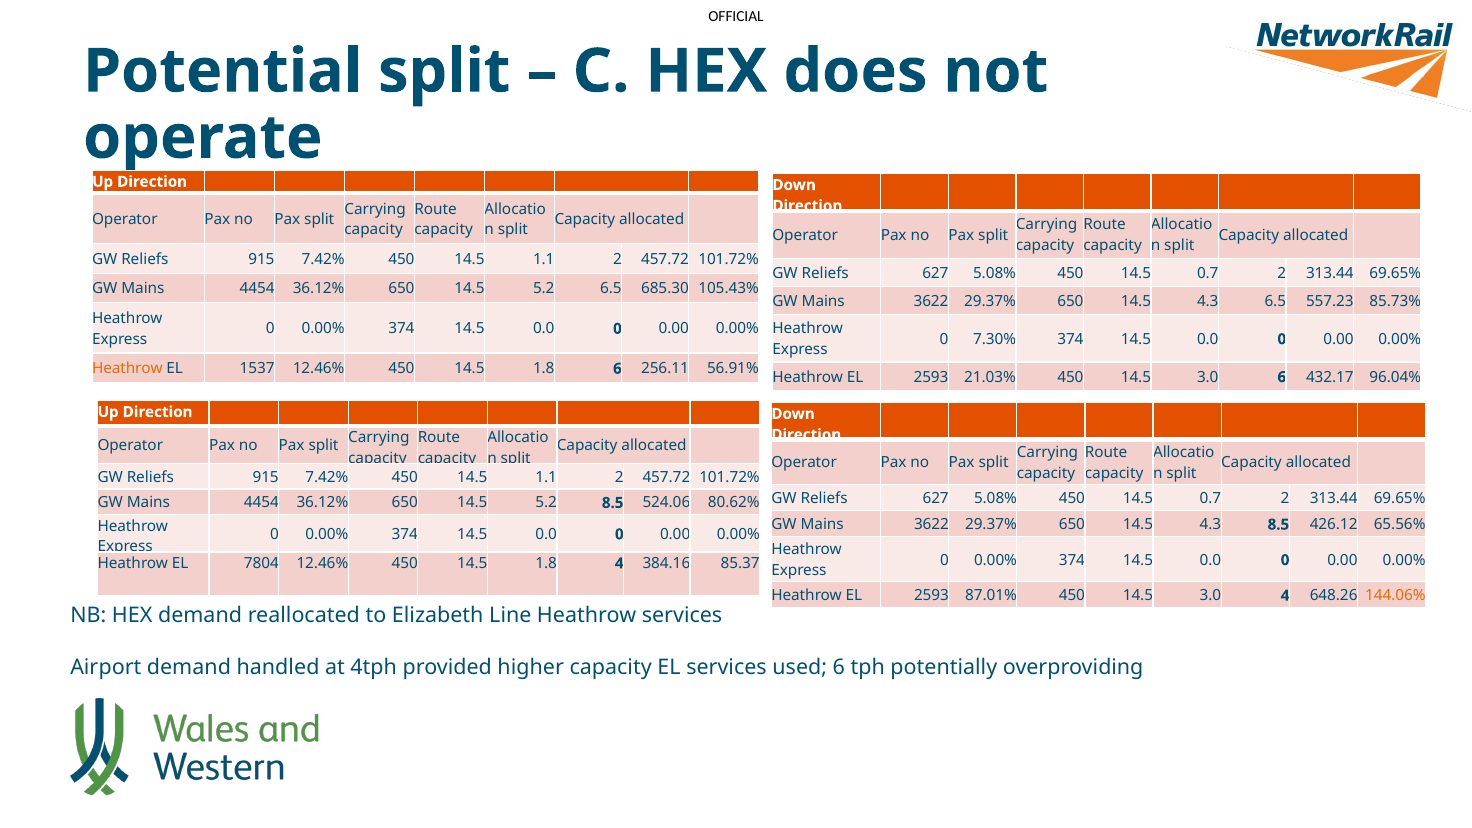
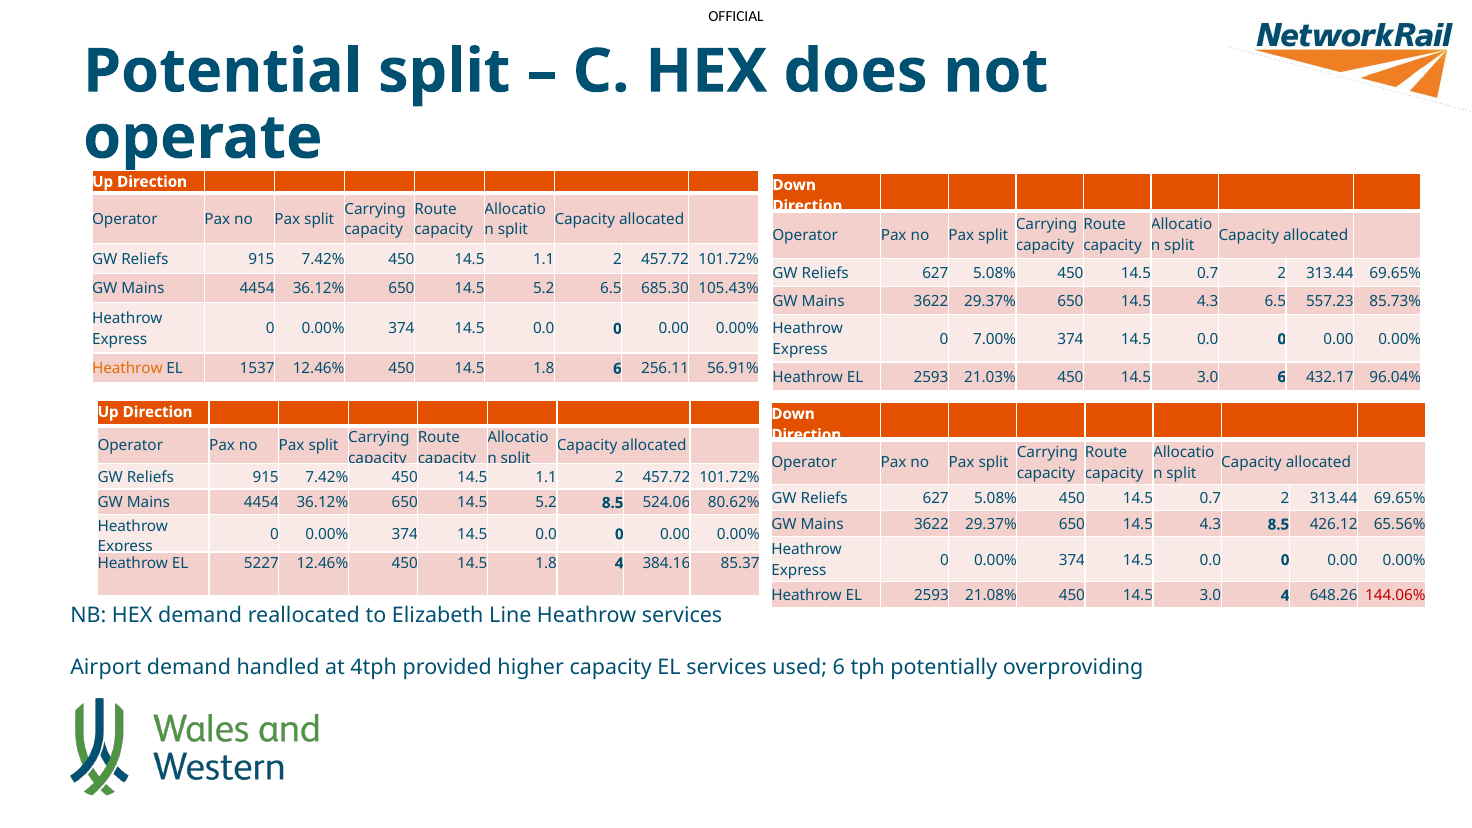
7.30%: 7.30% -> 7.00%
7804: 7804 -> 5227
87.01%: 87.01% -> 21.08%
144.06% colour: orange -> red
